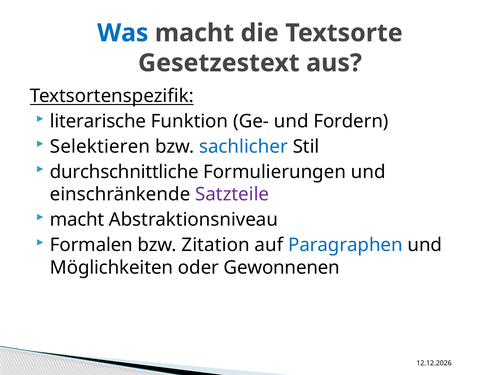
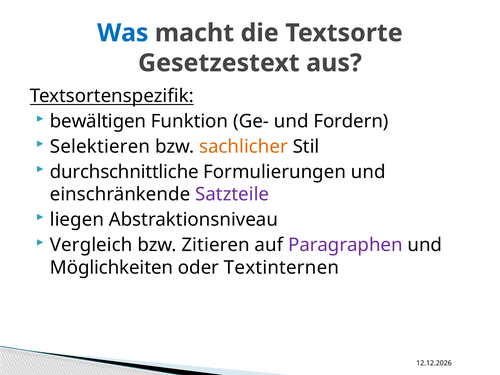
literarische: literarische -> bewältigen
sachlicher colour: blue -> orange
macht at (77, 220): macht -> liegen
Formalen: Formalen -> Vergleich
Zitation: Zitation -> Zitieren
Paragraphen colour: blue -> purple
Gewonnenen: Gewonnenen -> Textinternen
